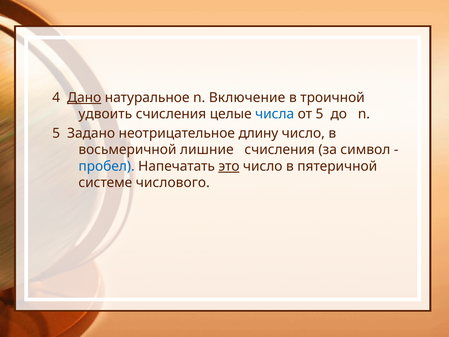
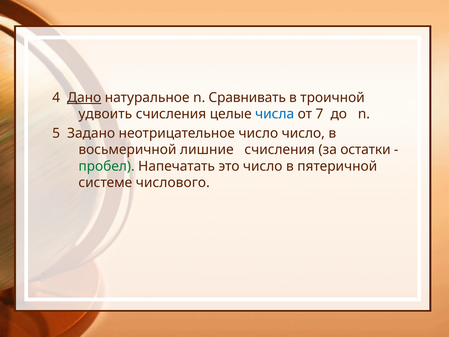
Включение: Включение -> Сравнивать
от 5: 5 -> 7
неотрицательное длину: длину -> число
символ: символ -> остатки
пробел colour: blue -> green
это underline: present -> none
